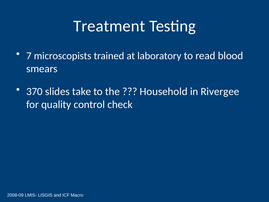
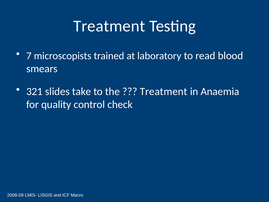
370: 370 -> 321
Household at (164, 91): Household -> Treatment
Rivergee: Rivergee -> Anaemia
